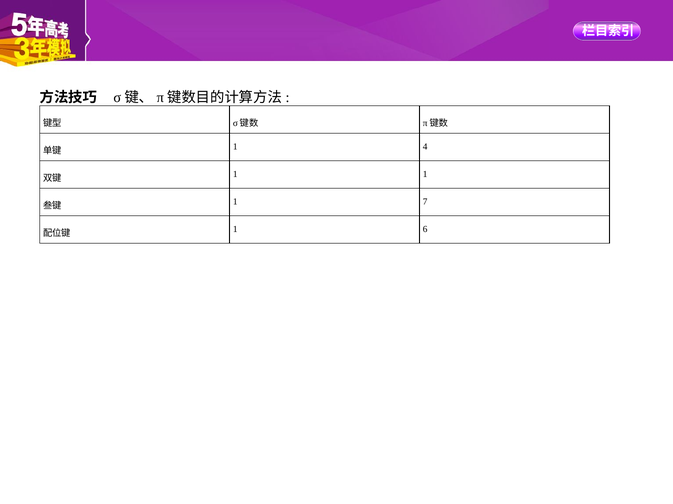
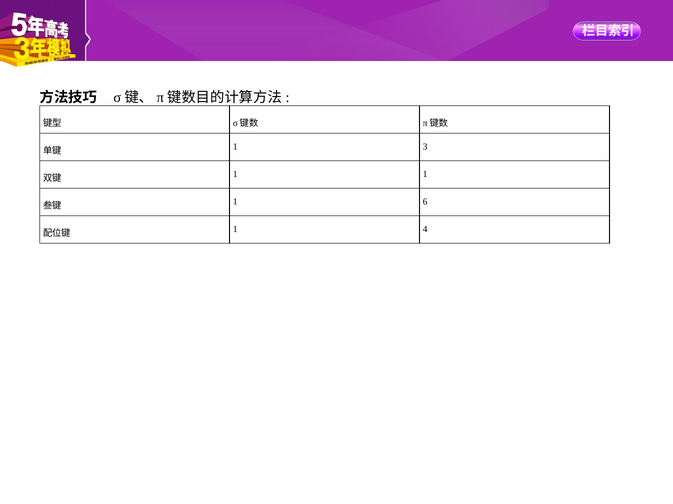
4: 4 -> 3
7: 7 -> 6
6: 6 -> 4
